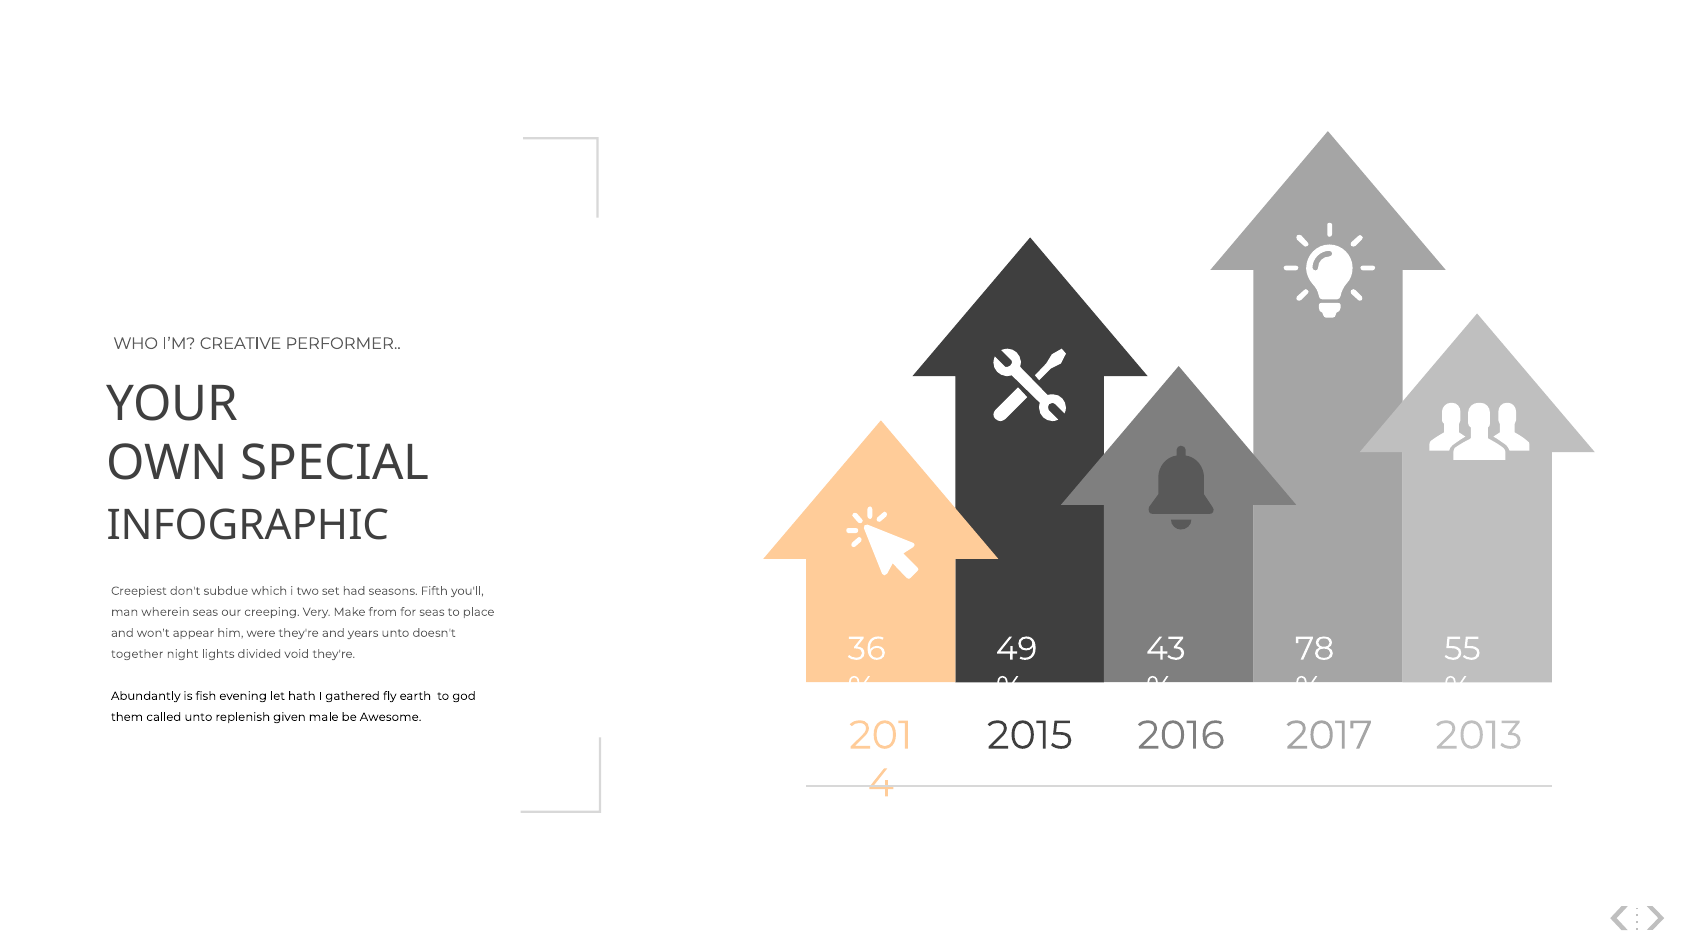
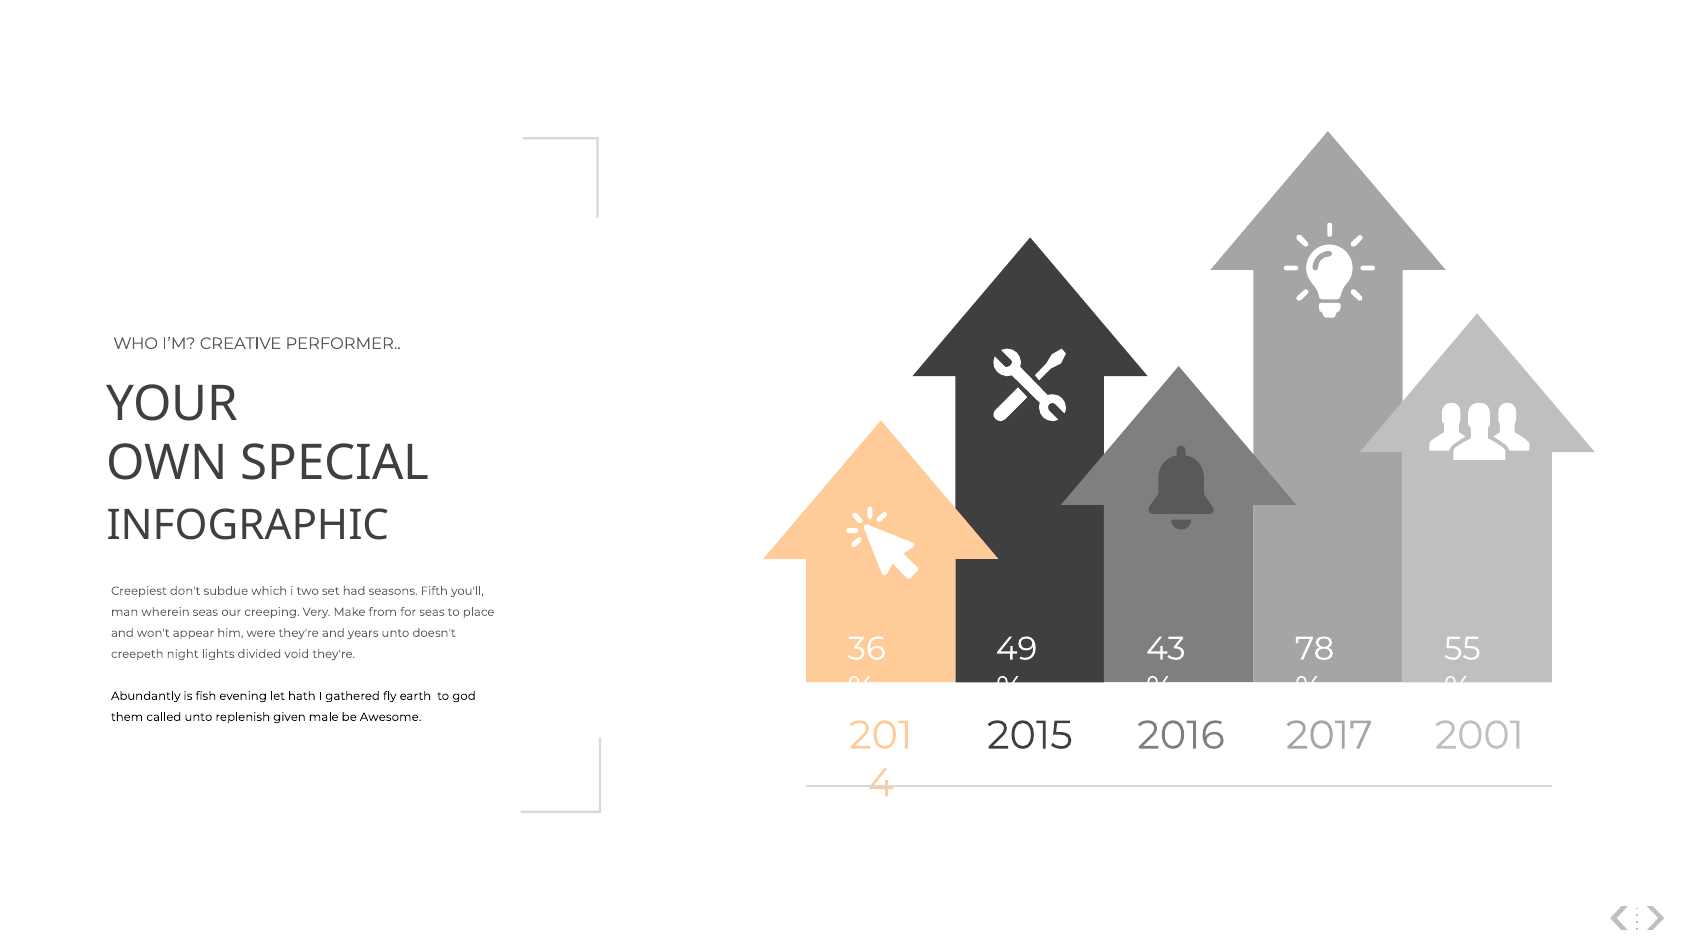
together: together -> creepeth
2013: 2013 -> 2001
